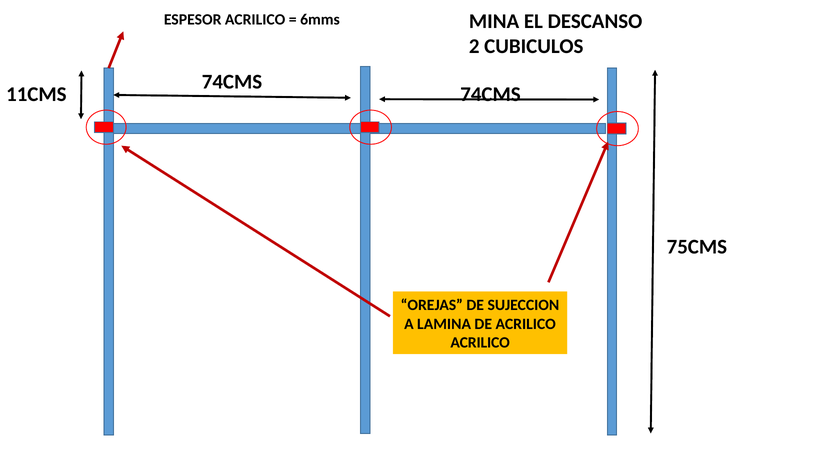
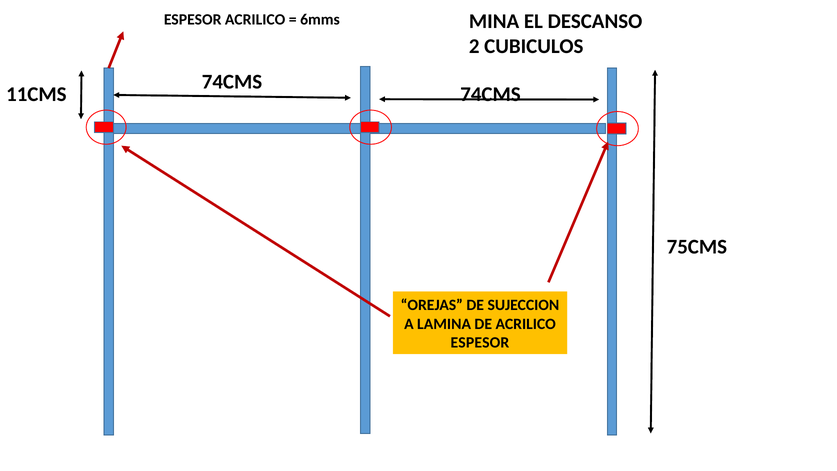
ACRILICO at (480, 343): ACRILICO -> ESPESOR
